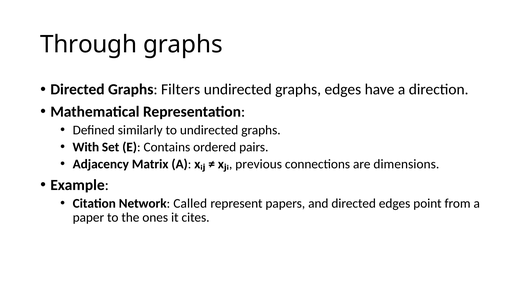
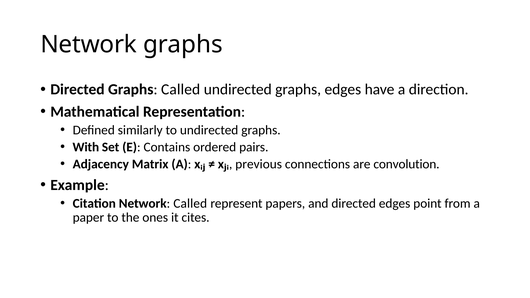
Through at (89, 45): Through -> Network
Graphs Filters: Filters -> Called
dimensions: dimensions -> convolution
